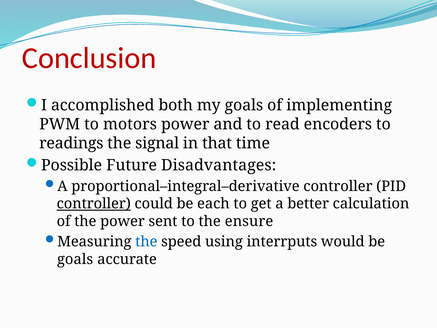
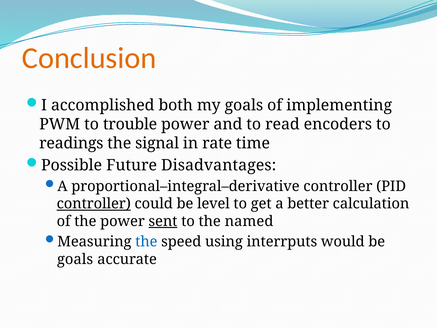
Conclusion colour: red -> orange
motors: motors -> trouble
that: that -> rate
each: each -> level
sent underline: none -> present
ensure: ensure -> named
